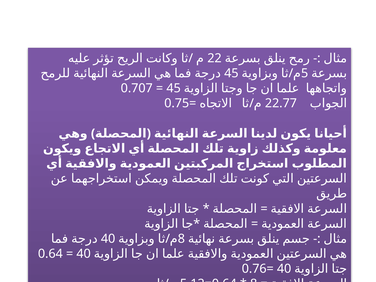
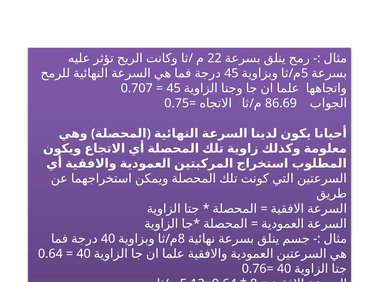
22.77: 22.77 -> 86.69
